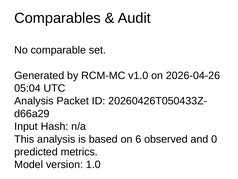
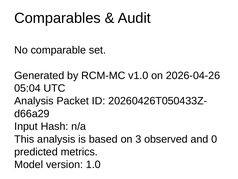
6: 6 -> 3
